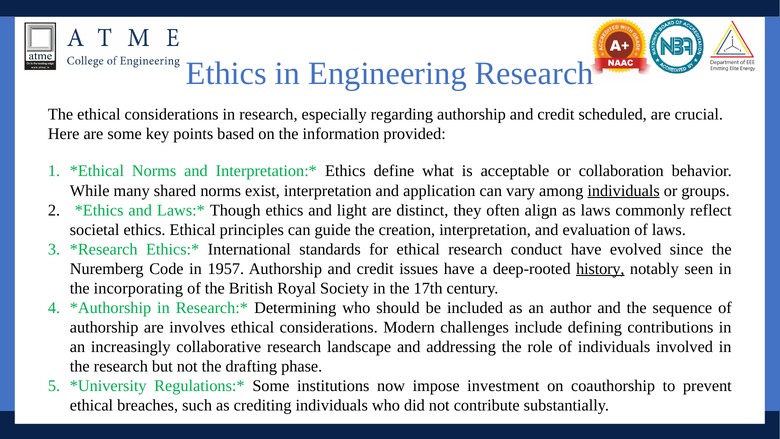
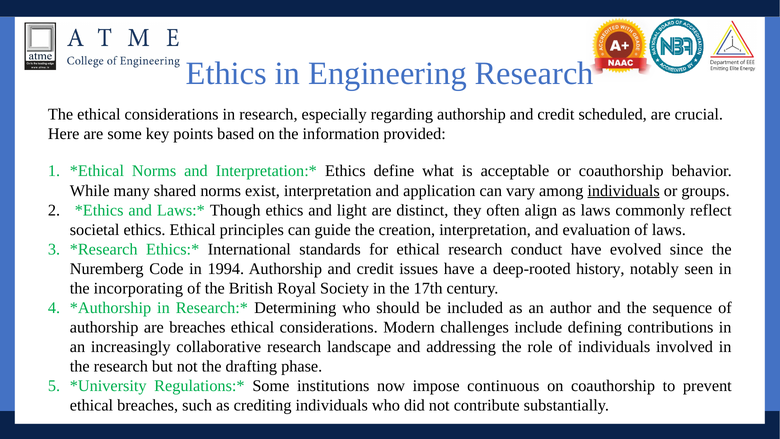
or collaboration: collaboration -> coauthorship
1957: 1957 -> 1994
history underline: present -> none
are involves: involves -> breaches
investment: investment -> continuous
